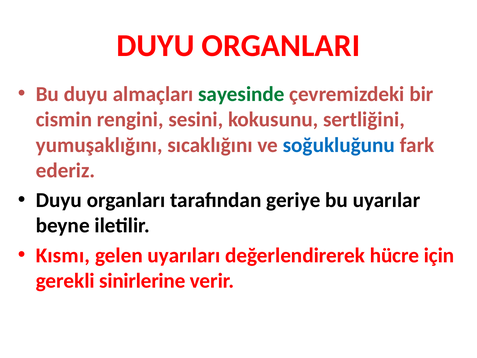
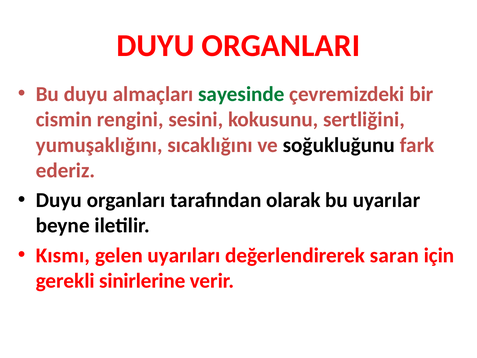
soğukluğunu colour: blue -> black
geriye: geriye -> olarak
hücre: hücre -> saran
